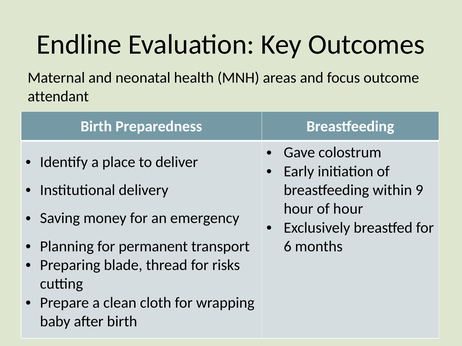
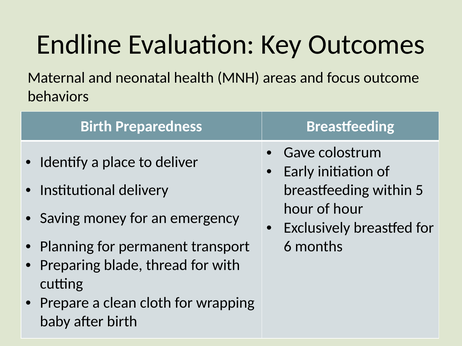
attendant: attendant -> behaviors
9: 9 -> 5
risks: risks -> with
